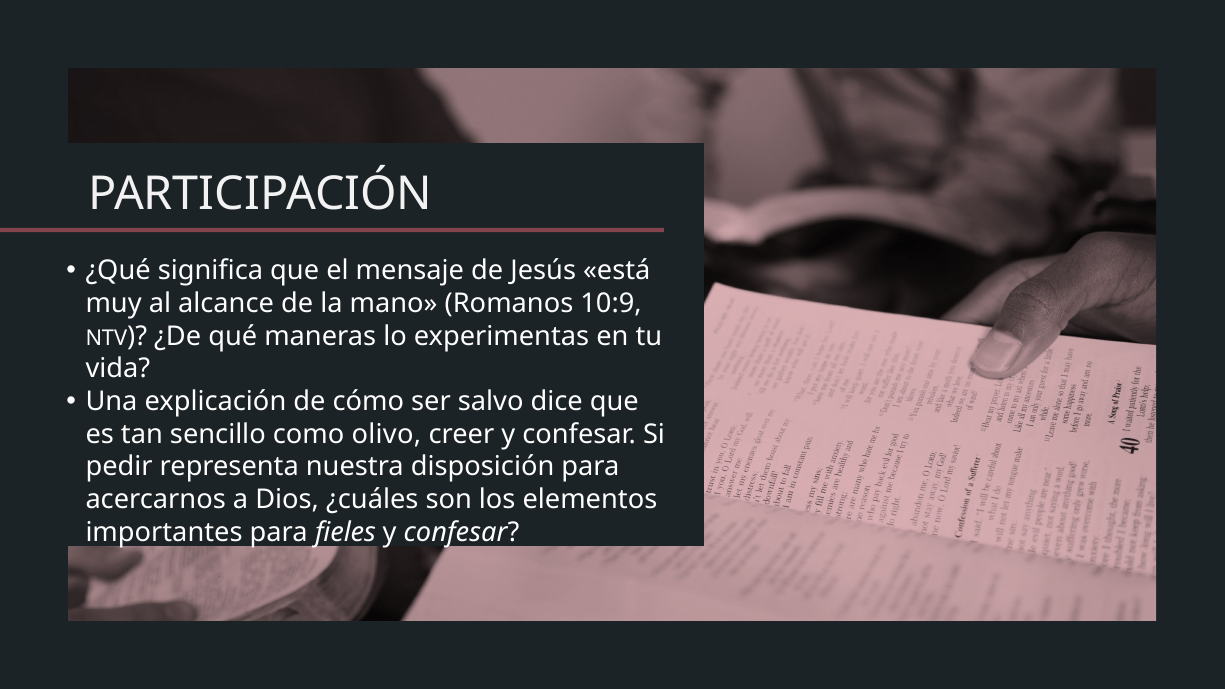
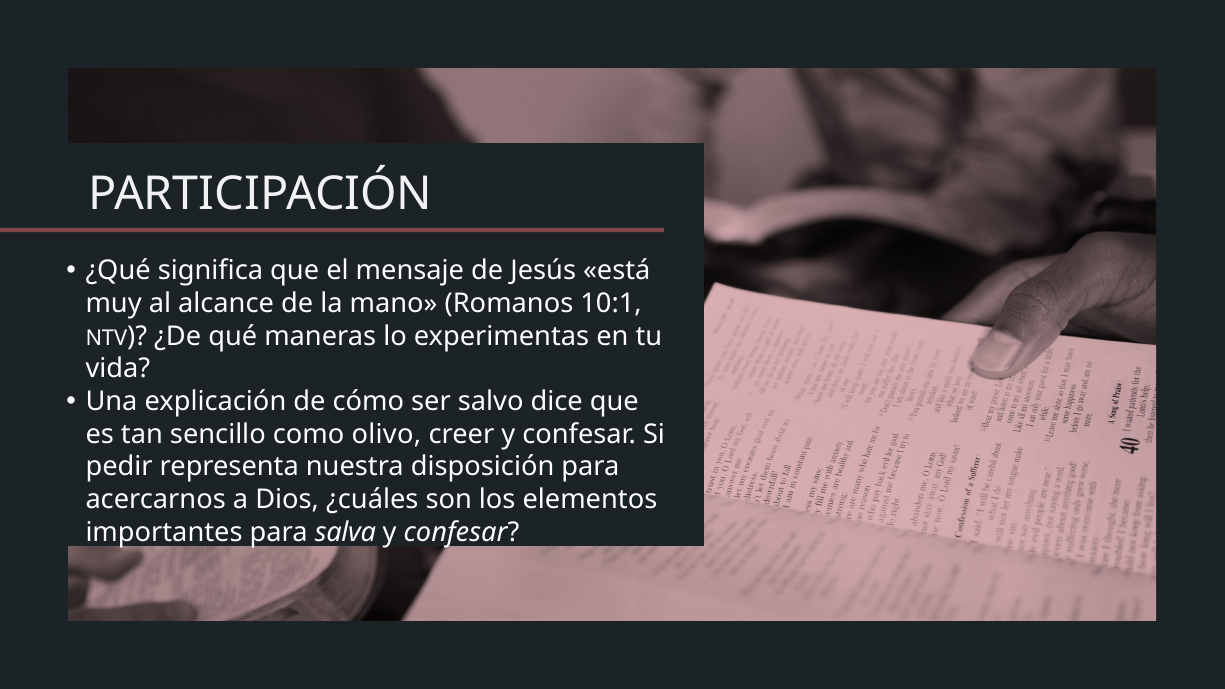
10:9: 10:9 -> 10:1
fieles: fieles -> salva
